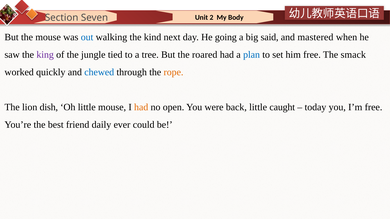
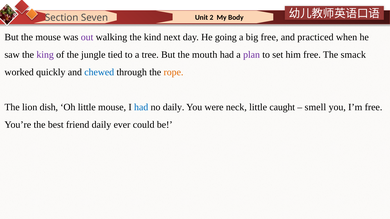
out colour: blue -> purple
big said: said -> free
mastered: mastered -> practiced
roared: roared -> mouth
plan colour: blue -> purple
had at (141, 107) colour: orange -> blue
no open: open -> daily
back: back -> neck
today: today -> smell
